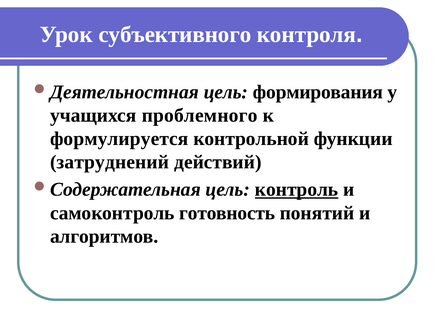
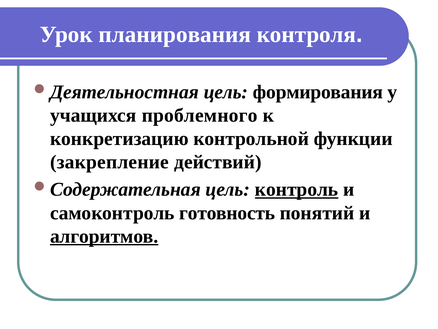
субъективного: субъективного -> планирования
формулируется: формулируется -> конкретизацию
затруднений: затруднений -> закрепление
алгоритмов underline: none -> present
